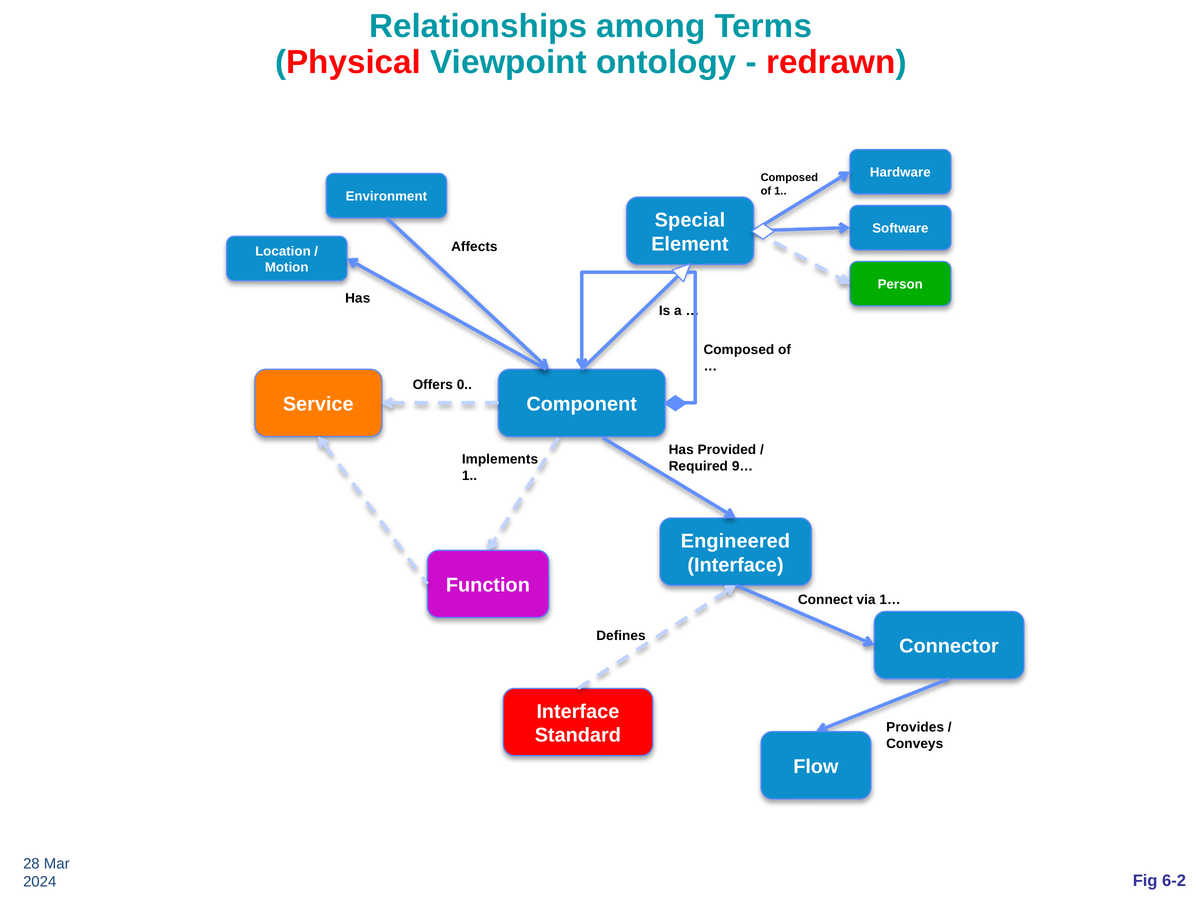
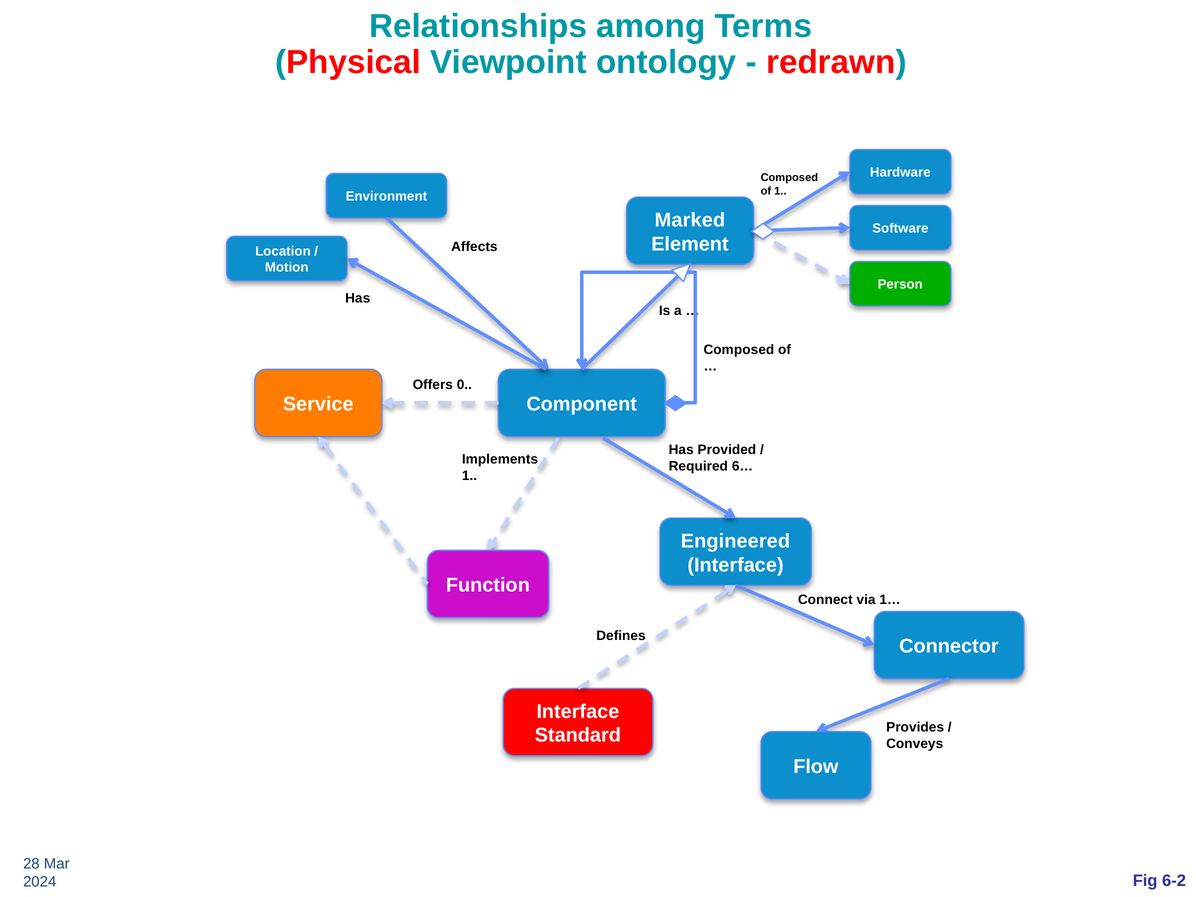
Special: Special -> Marked
9…: 9… -> 6…
